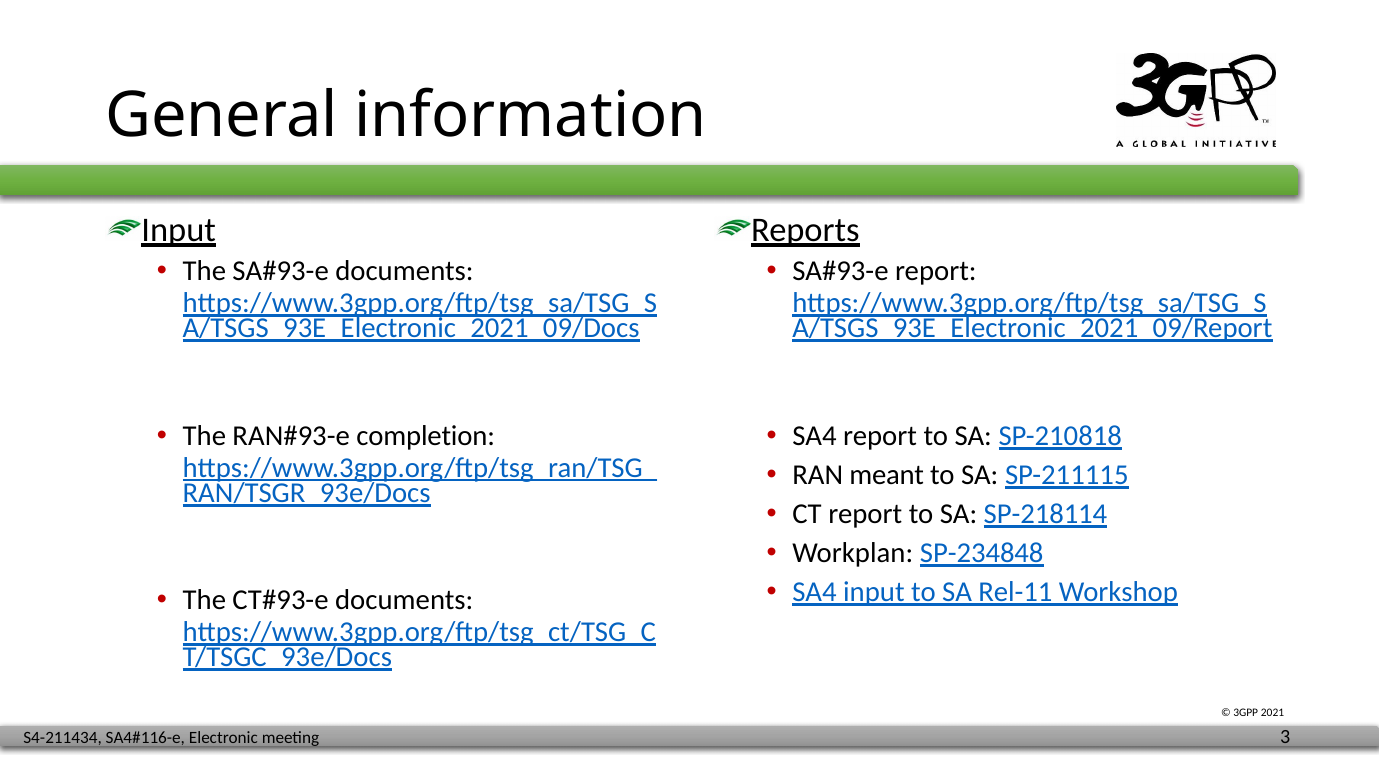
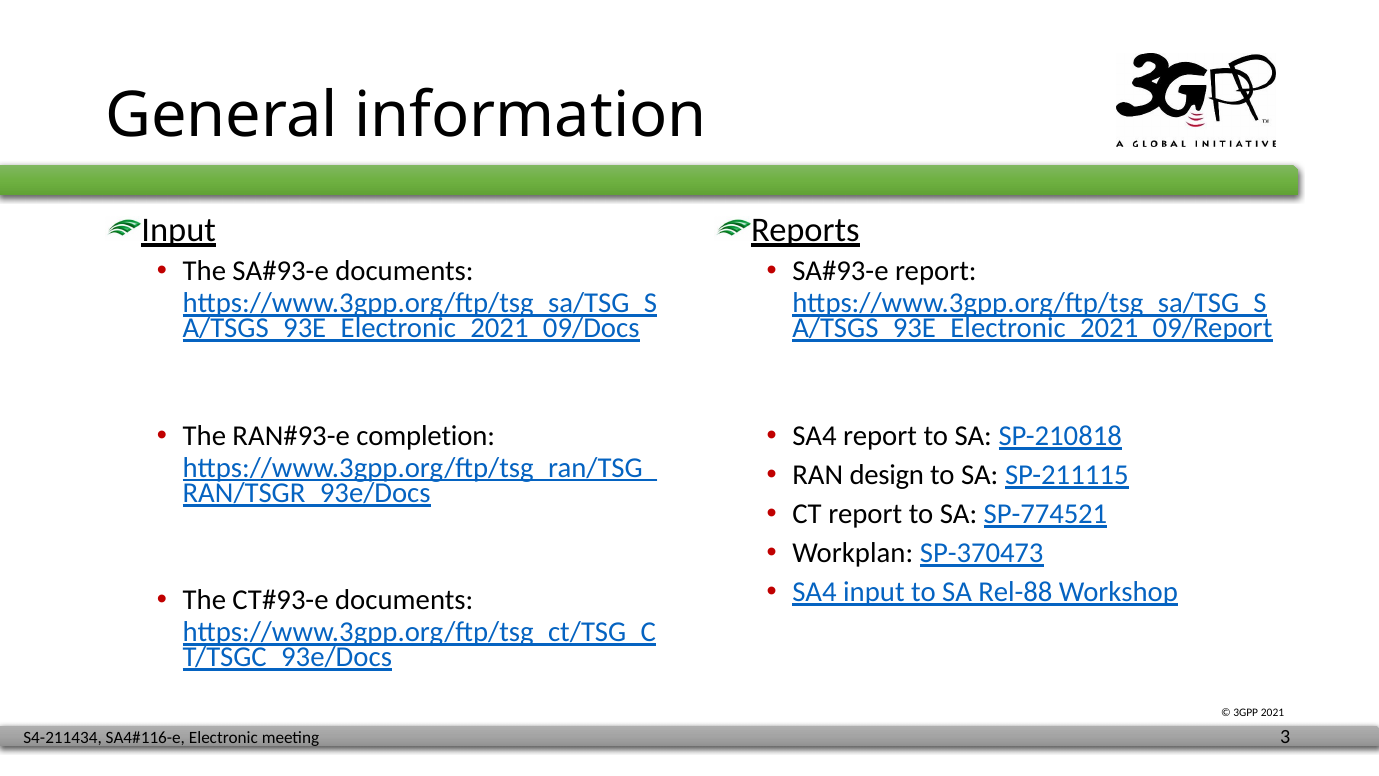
meant: meant -> design
SP-218114: SP-218114 -> SP-774521
SP-234848: SP-234848 -> SP-370473
Rel-11: Rel-11 -> Rel-88
